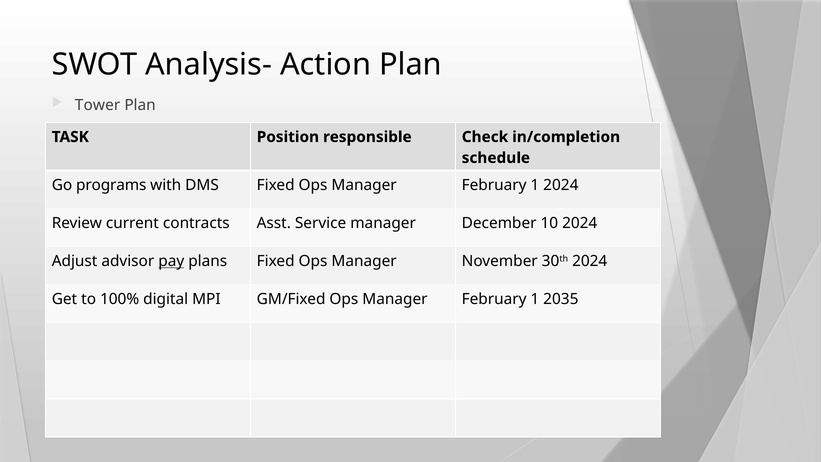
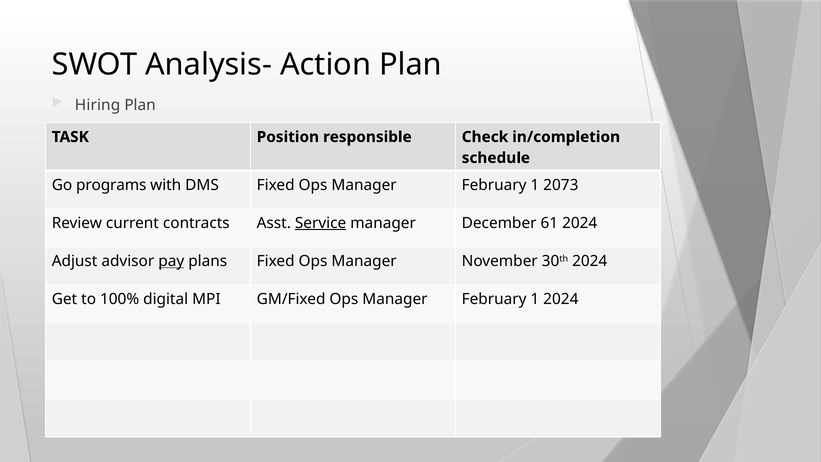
Tower: Tower -> Hiring
1 2024: 2024 -> 2073
Service underline: none -> present
10: 10 -> 61
1 2035: 2035 -> 2024
